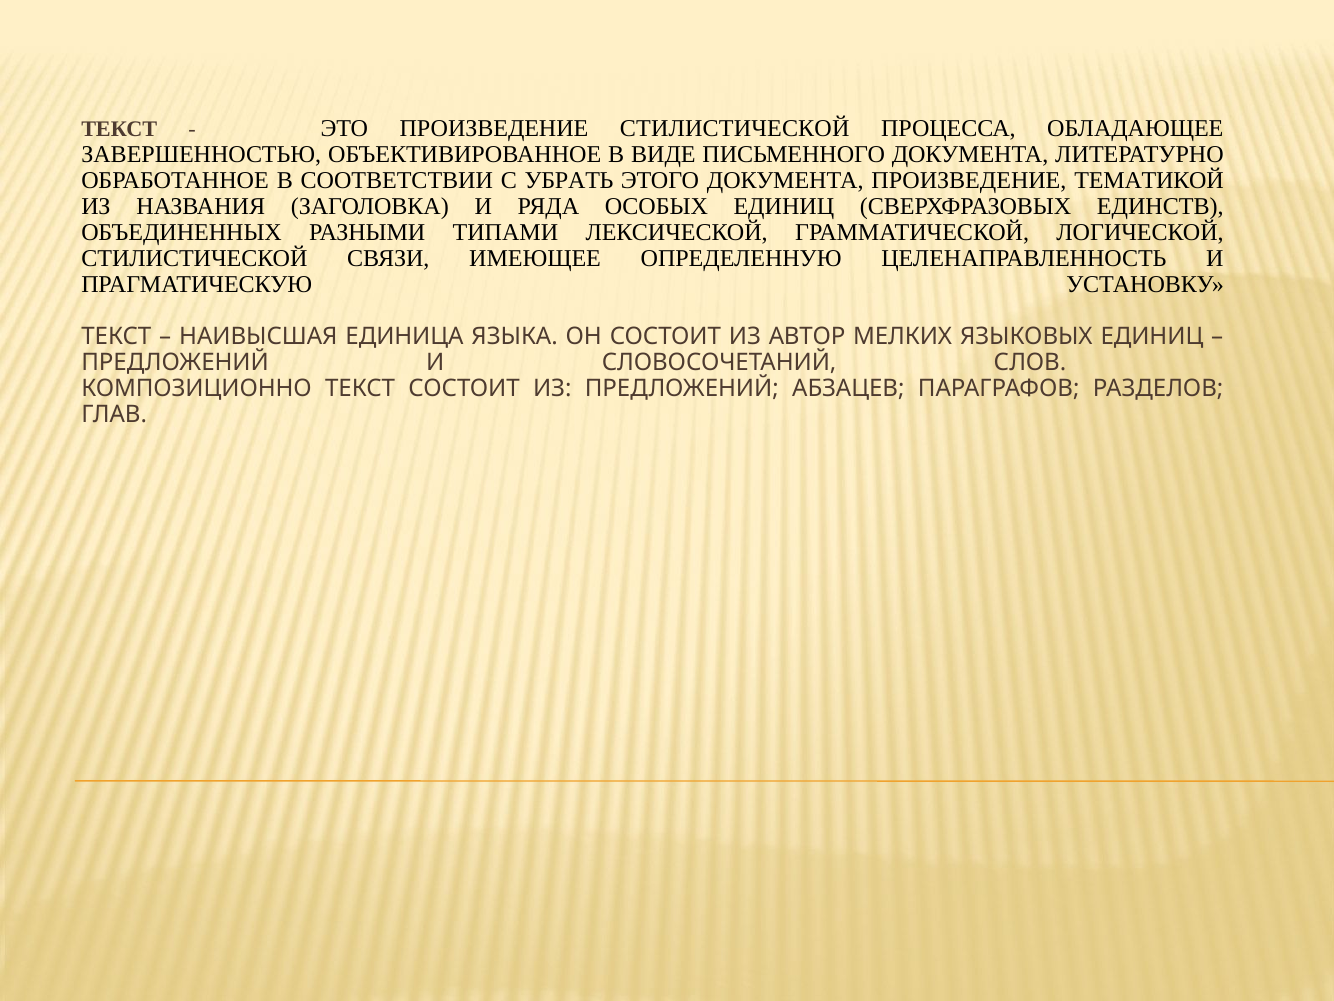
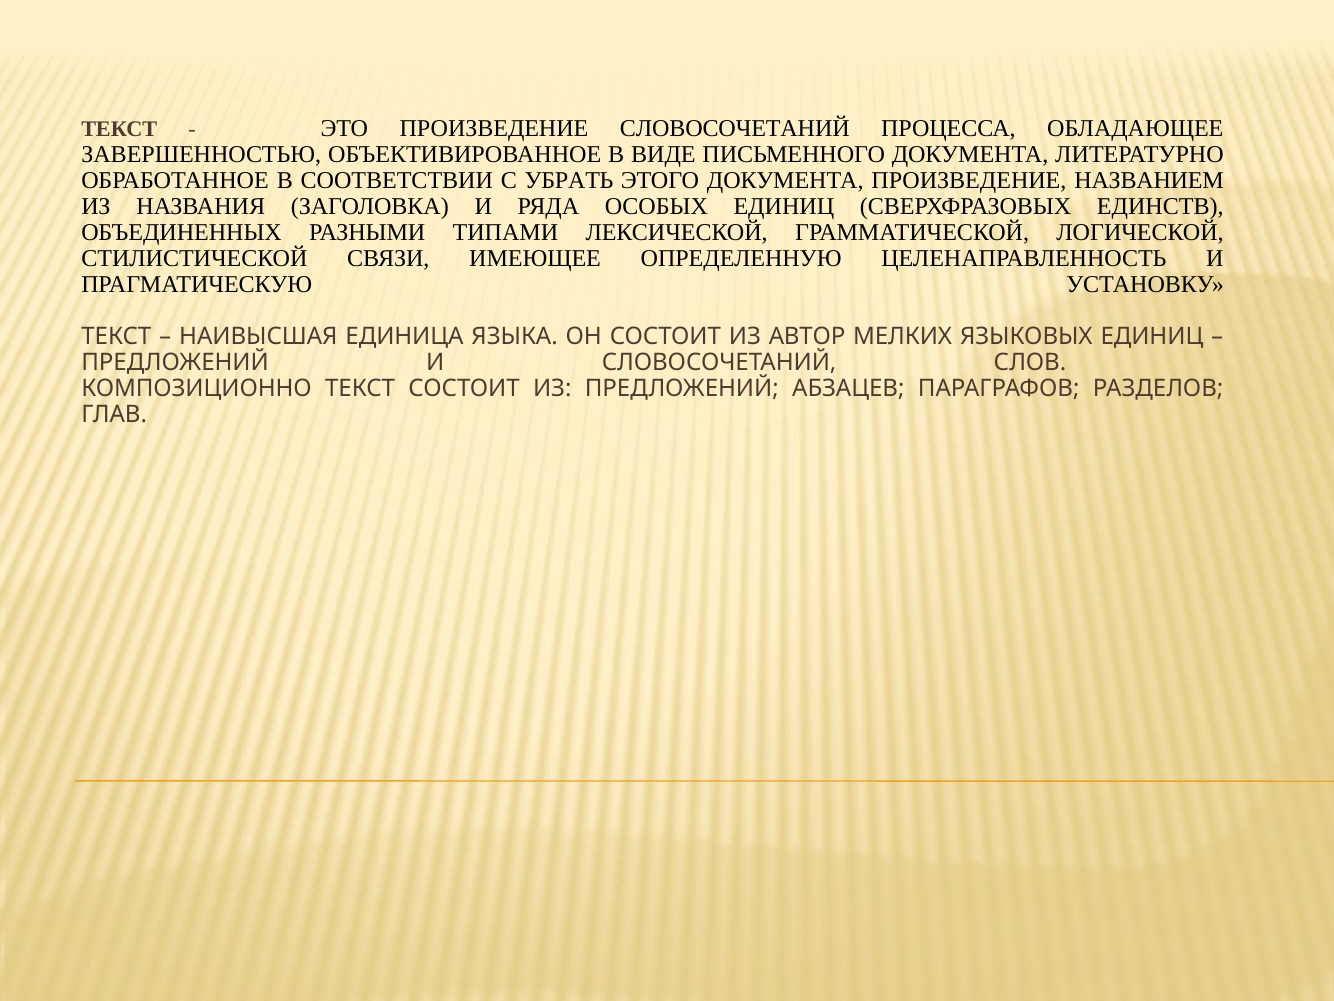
ПРОИЗВЕДЕНИЕ СТИЛИСТИЧЕСКОЙ: СТИЛИСТИЧЕСКОЙ -> СЛОВОСОЧЕТАНИЙ
ТЕМАТИКОЙ: ТЕМАТИКОЙ -> НАЗВАНИЕМ
